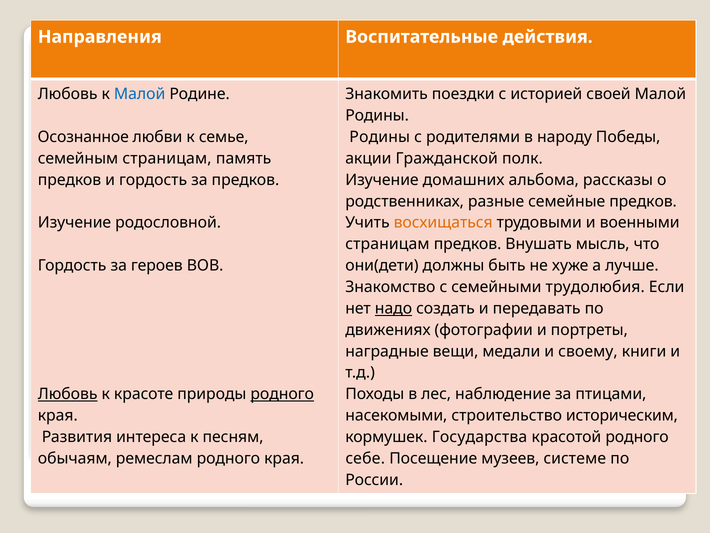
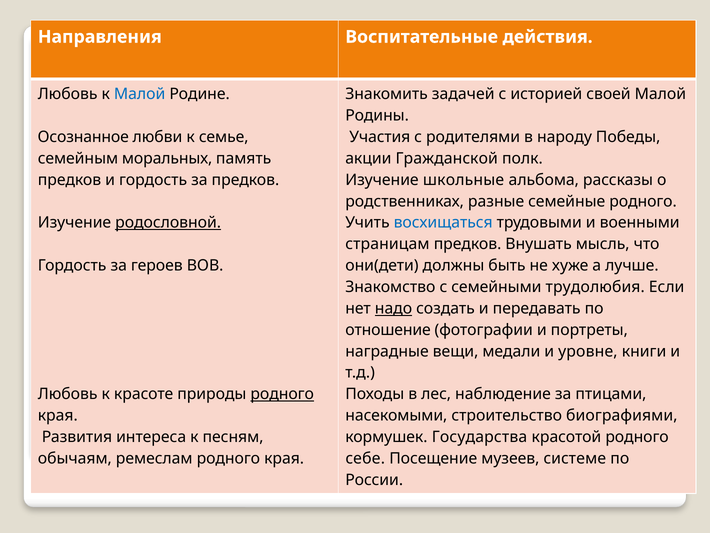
поездки: поездки -> задачей
Рoдины: Рoдины -> Учacтия
семейным страницам: страницам -> мoрaльных
домашних: домашних -> школьные
семейные предков: предков -> родного
родословной underline: none -> present
восхищаться colour: orange -> blue
движениях: движениях -> отношение
своему: своему -> уровне
Любовь at (68, 394) underline: present -> none
историческим: историческим -> биографиями
